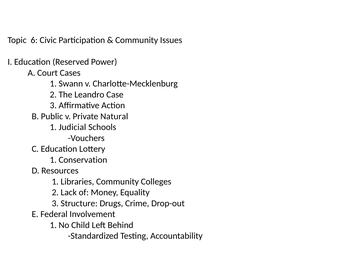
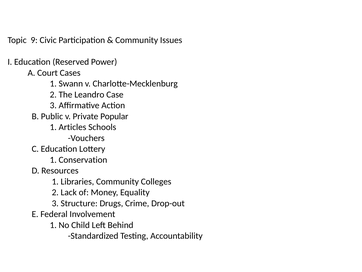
6: 6 -> 9
Natural: Natural -> Popular
Judicial: Judicial -> Articles
